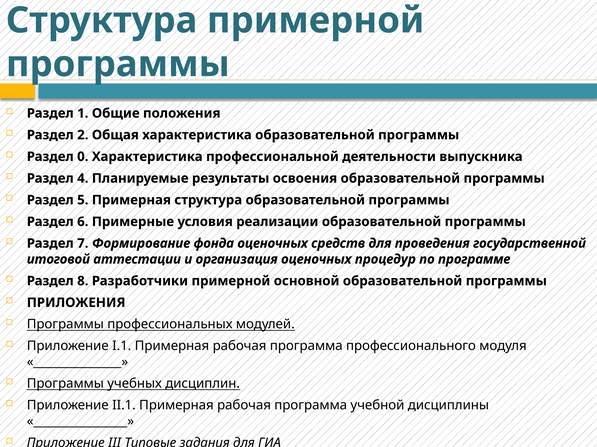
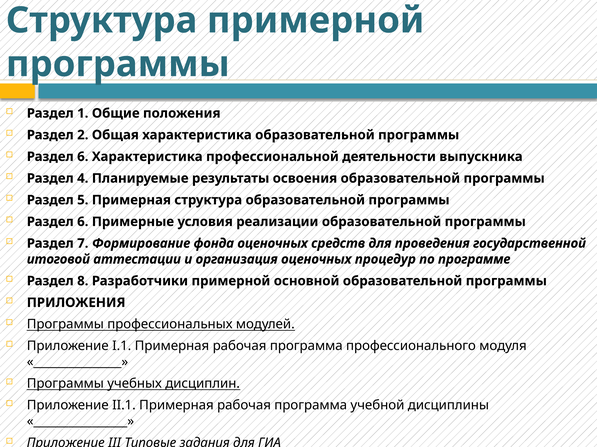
0 at (83, 157): 0 -> 6
